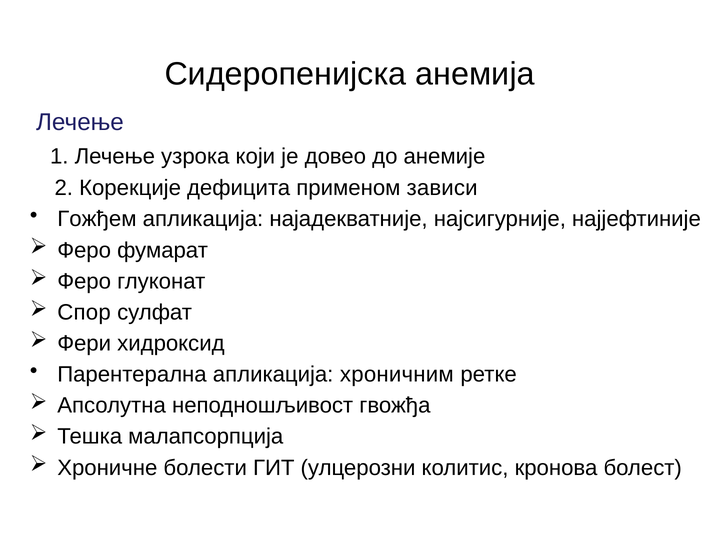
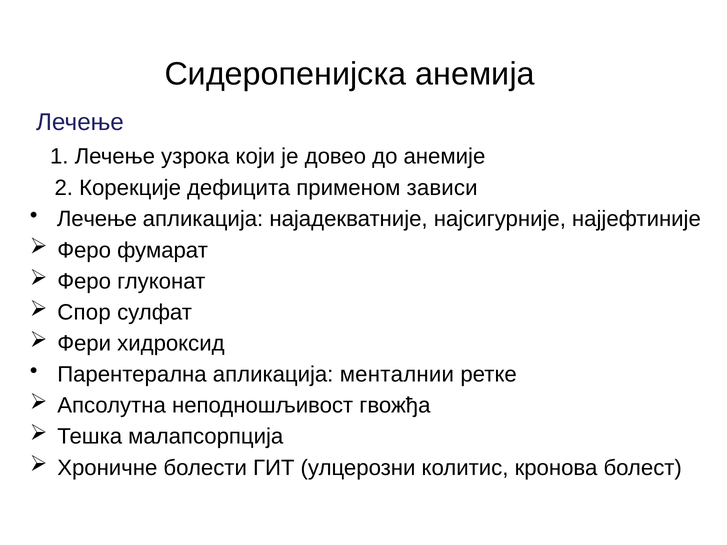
Гожђем at (97, 219): Гожђем -> Лечење
хроничним: хроничним -> менталнии
